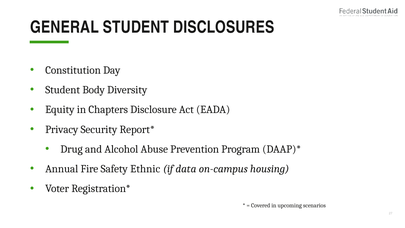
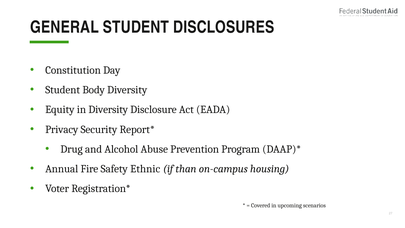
in Chapters: Chapters -> Diversity
data: data -> than
